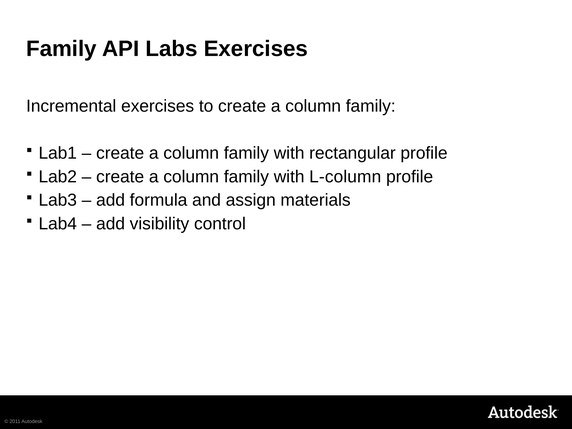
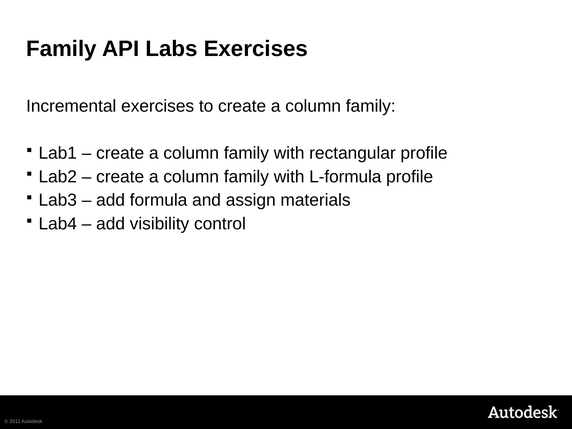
L-column: L-column -> L-formula
